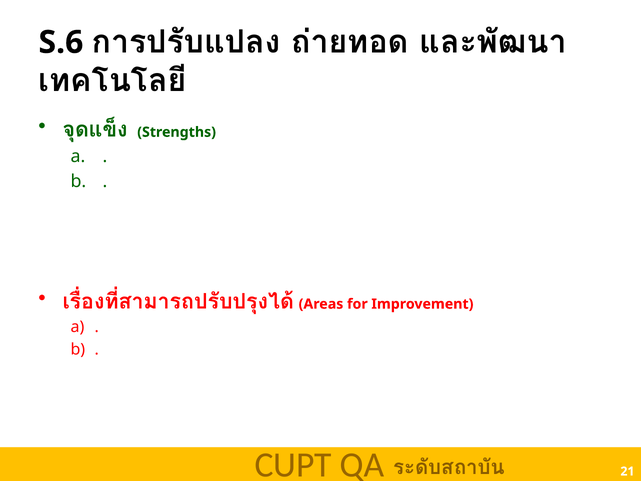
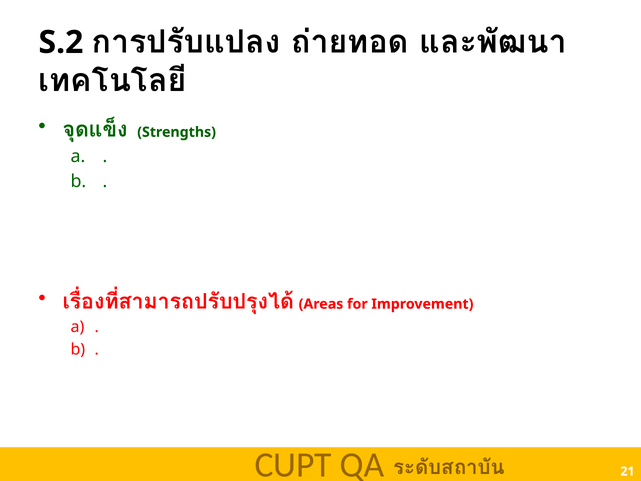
S.6: S.6 -> S.2
